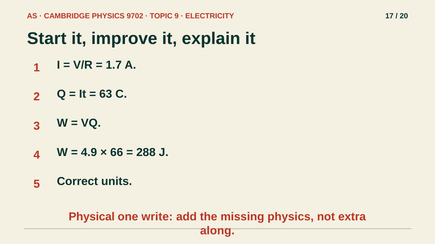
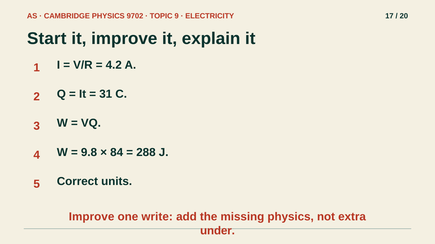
1.7: 1.7 -> 4.2
63: 63 -> 31
4.9: 4.9 -> 9.8
66: 66 -> 84
Physical at (92, 217): Physical -> Improve
along: along -> under
